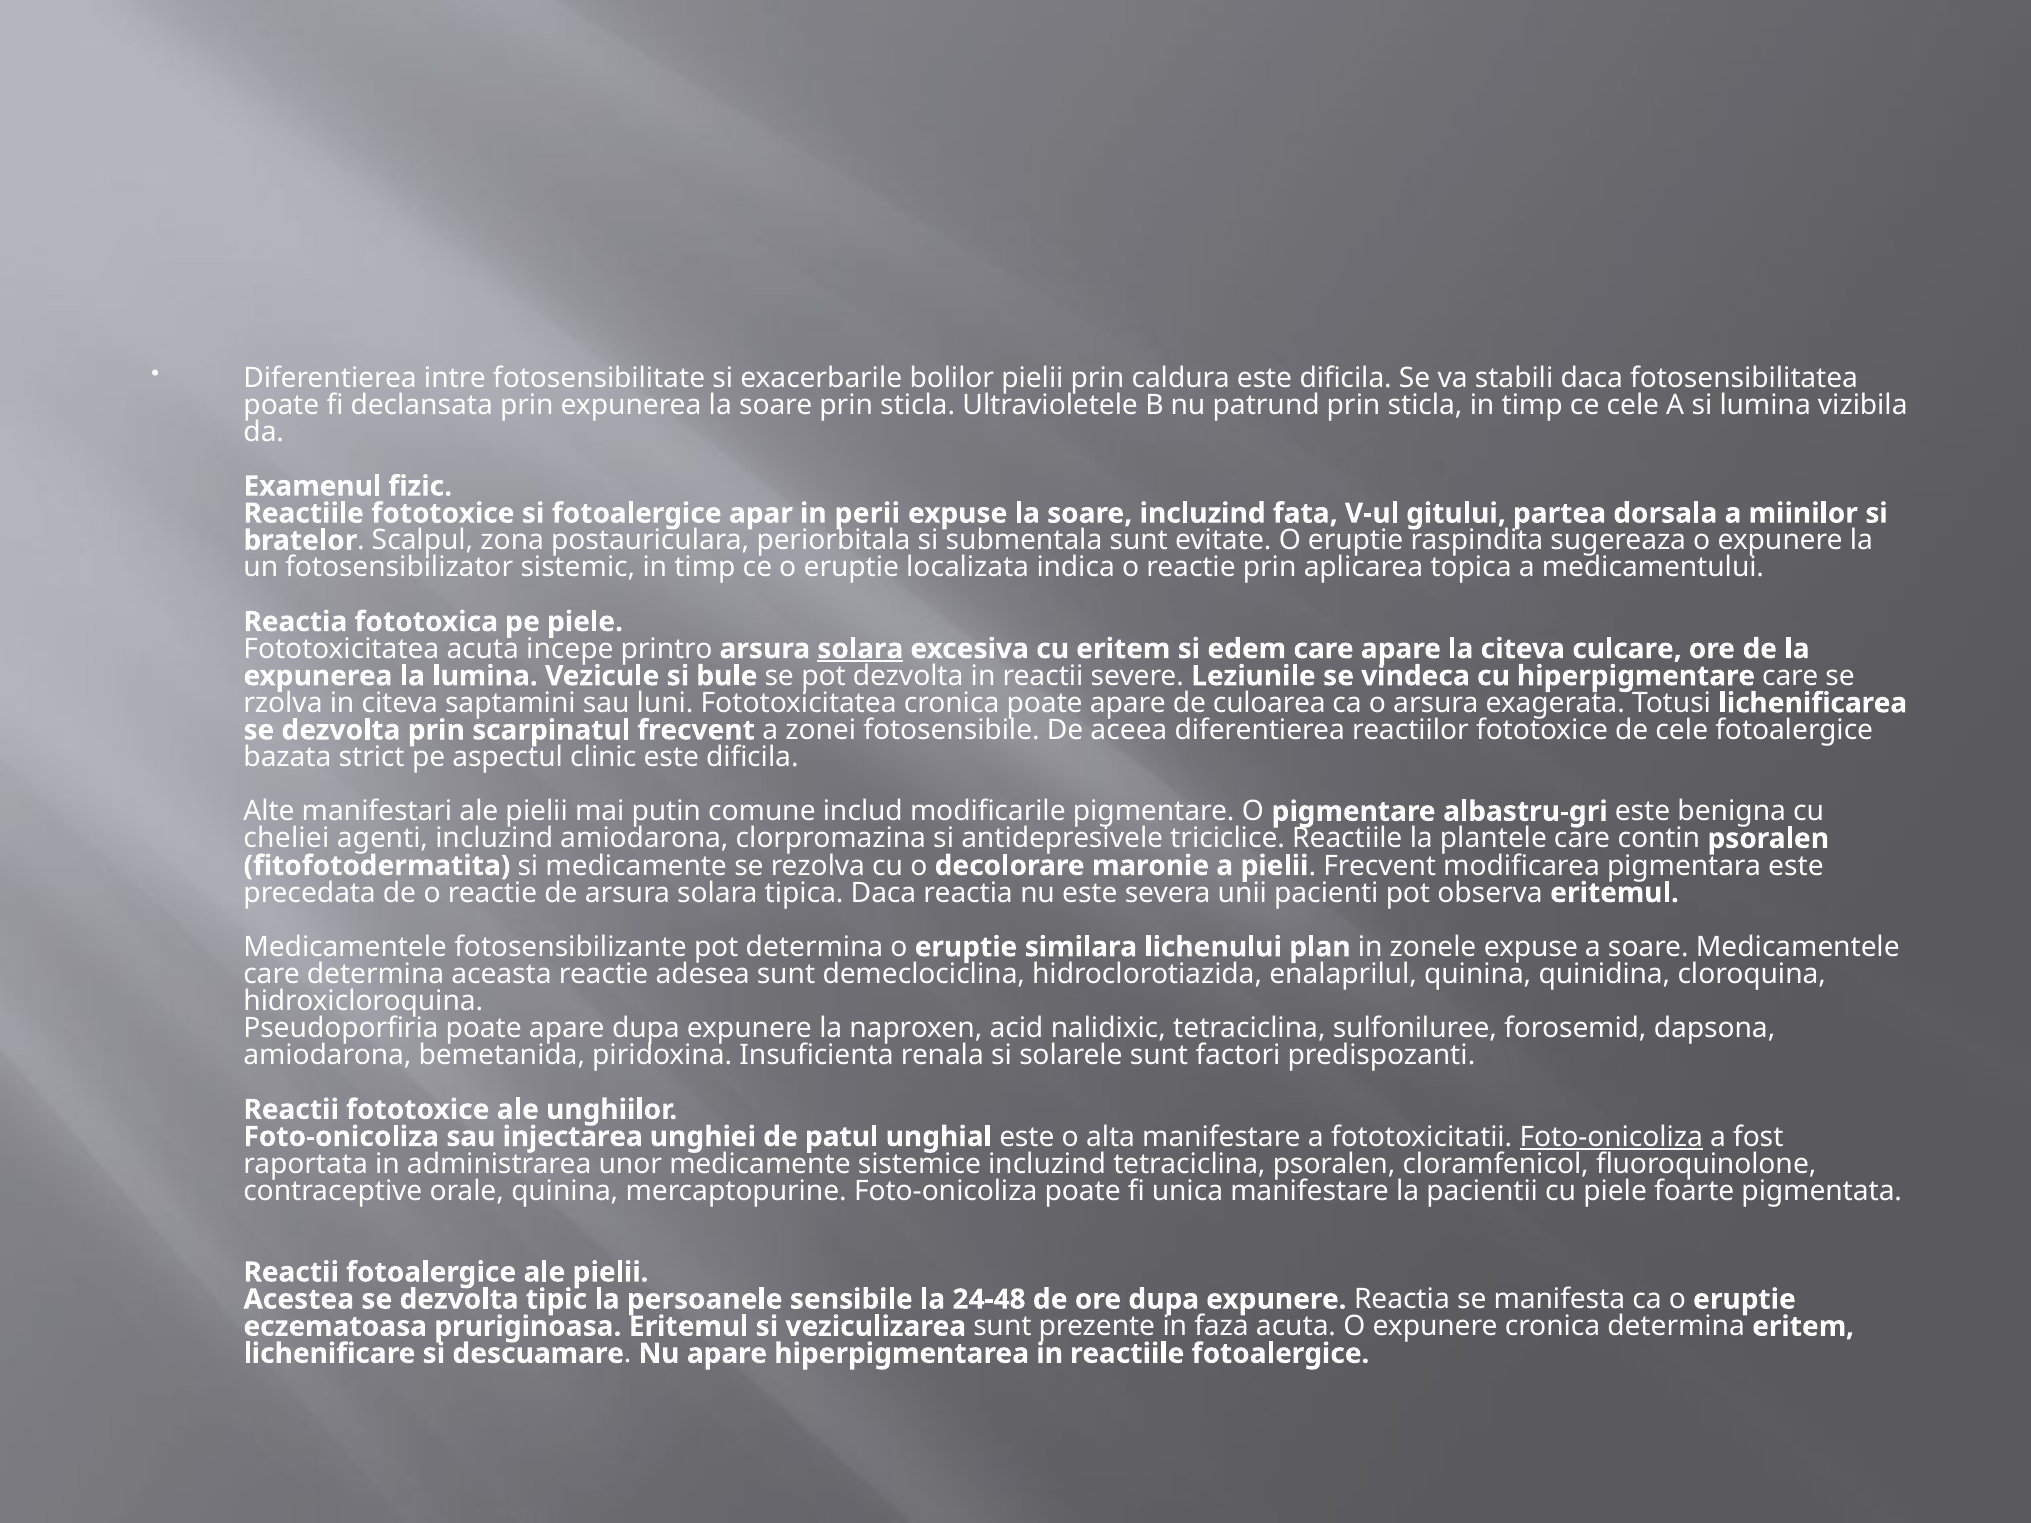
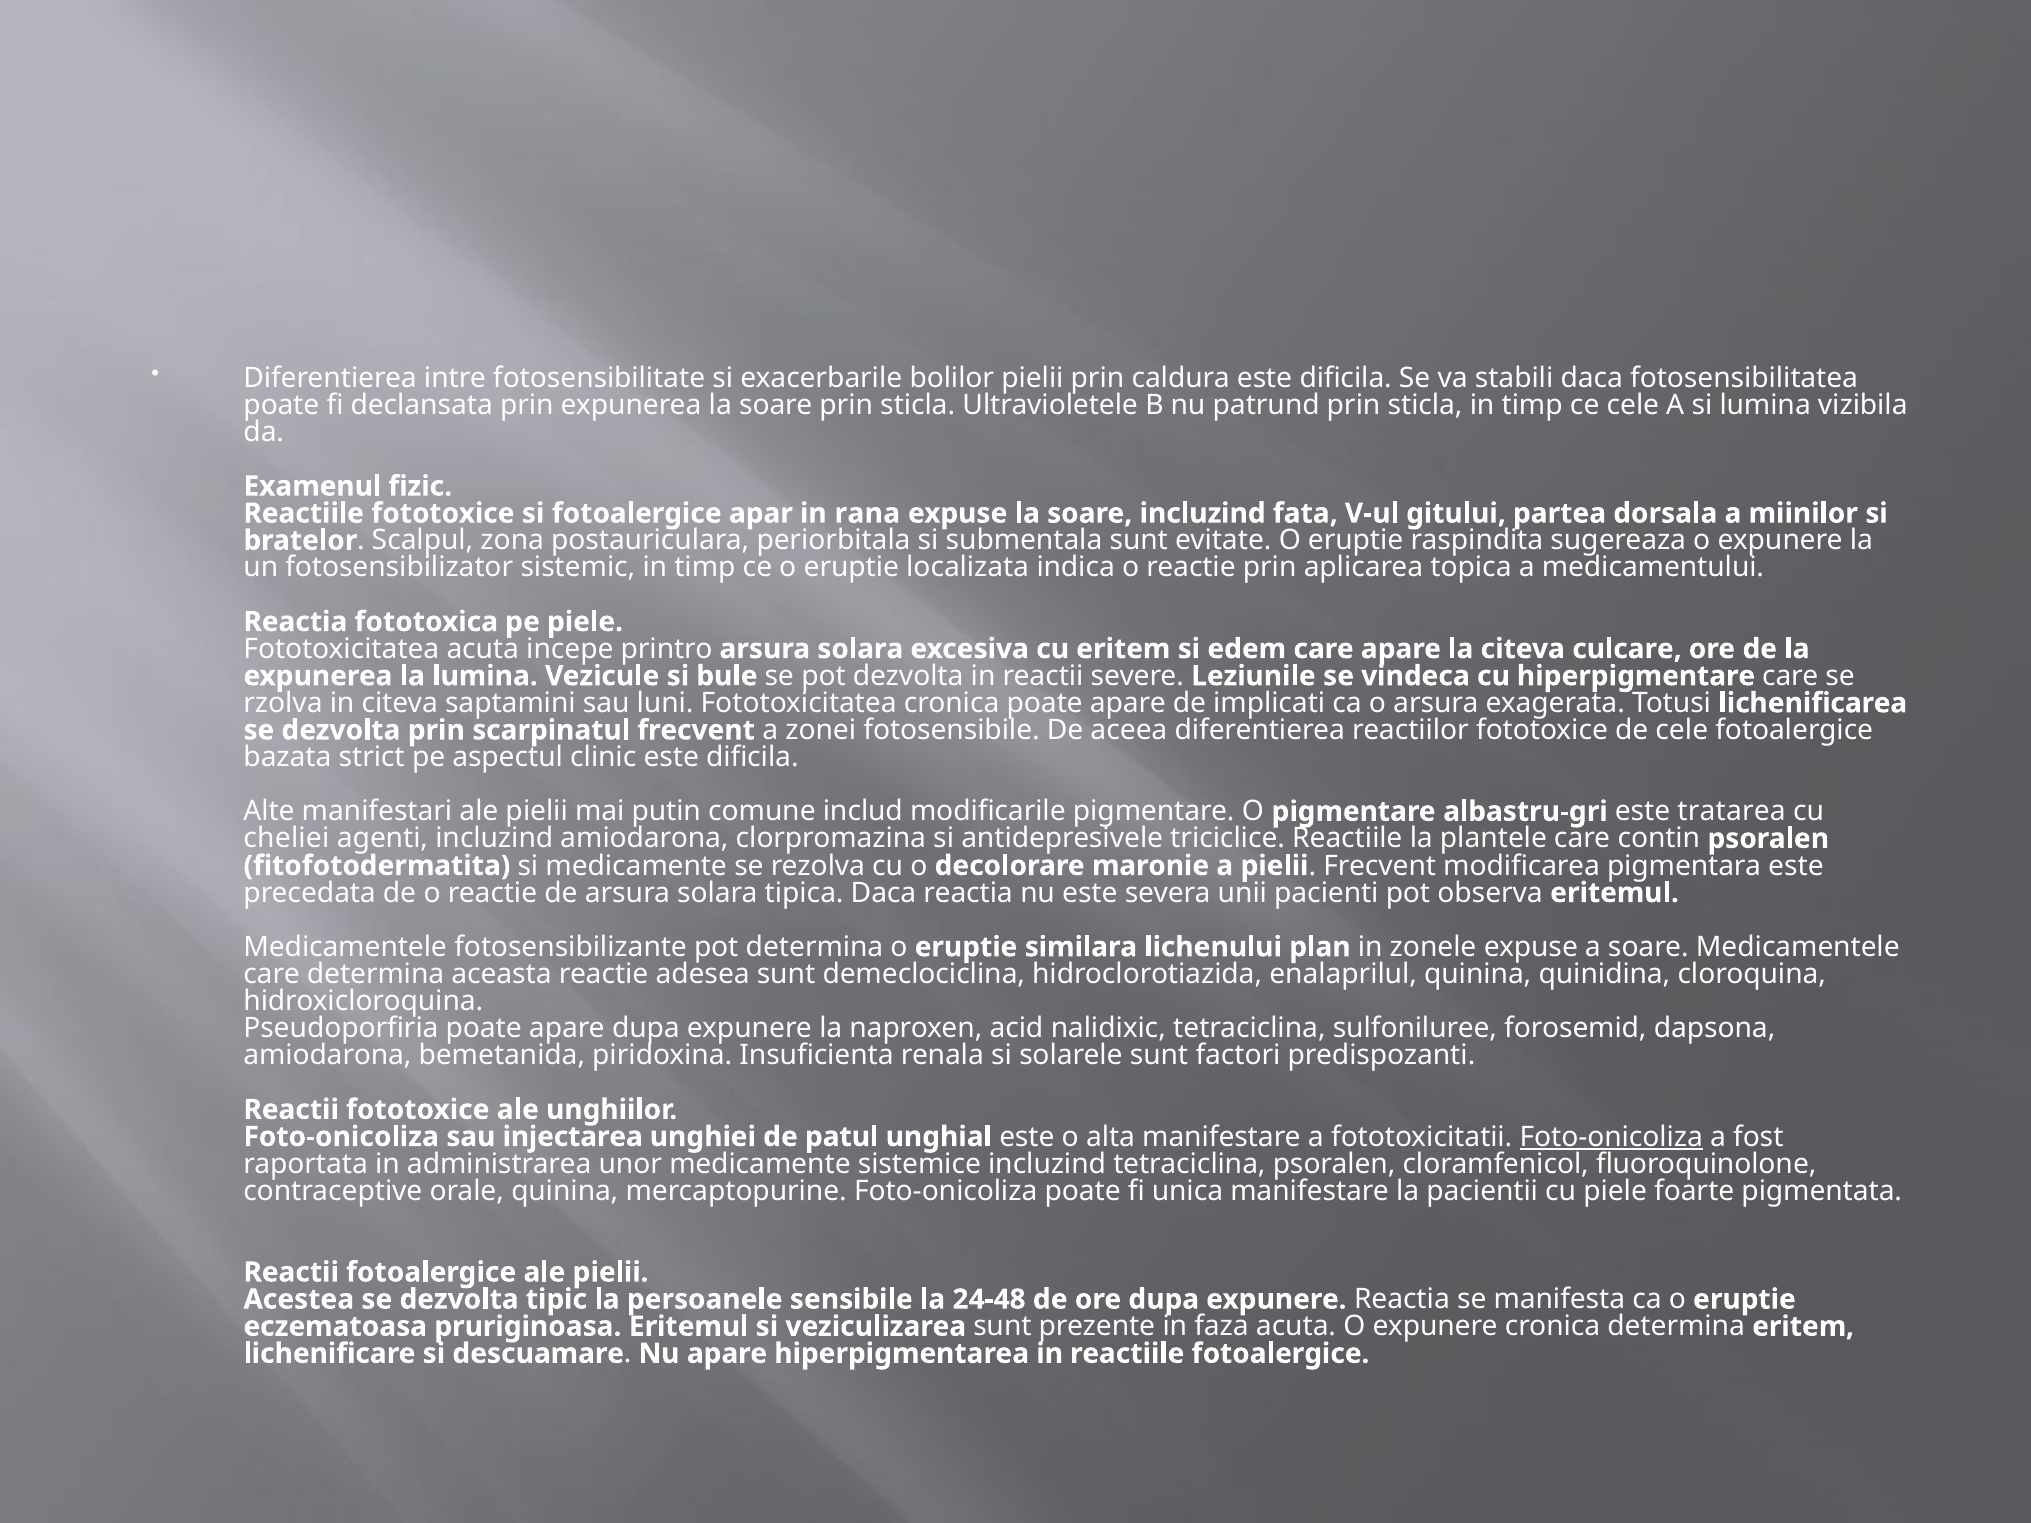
perii: perii -> rana
solara at (860, 649) underline: present -> none
culoarea: culoarea -> implicati
benigna: benigna -> tratarea
